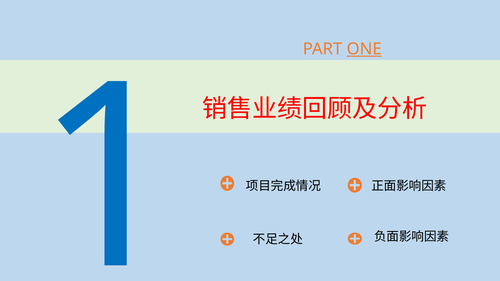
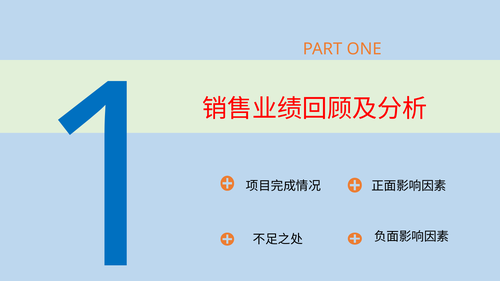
ONE underline: present -> none
